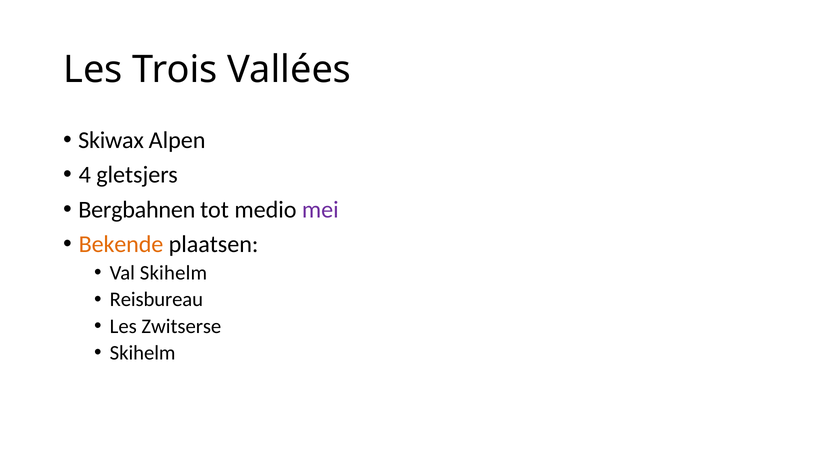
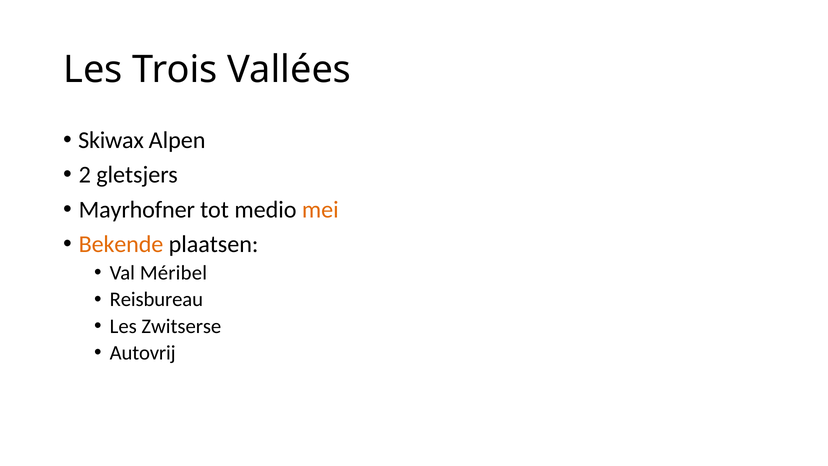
4: 4 -> 2
Bergbahnen: Bergbahnen -> Mayrhofner
mei colour: purple -> orange
Val Skihelm: Skihelm -> Méribel
Skihelm at (143, 353): Skihelm -> Autovrij
